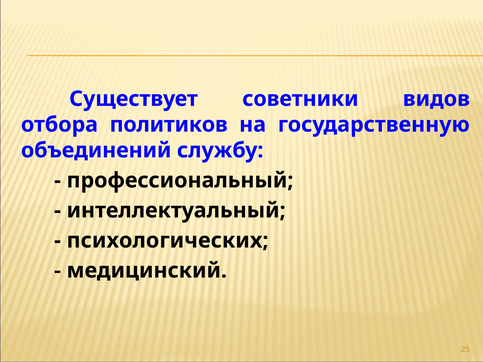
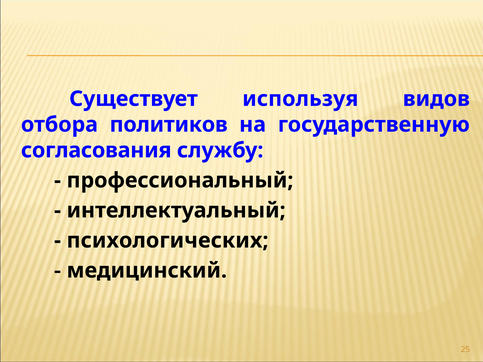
советники: советники -> используя
объединений: объединений -> согласования
